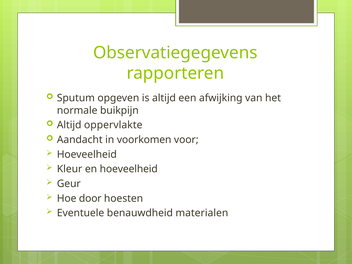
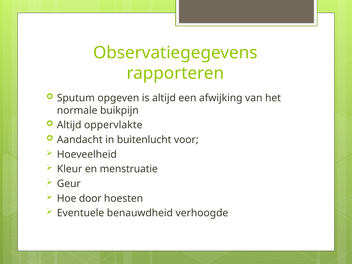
voorkomen: voorkomen -> buitenlucht
en hoeveelheid: hoeveelheid -> menstruatie
materialen: materialen -> verhoogde
